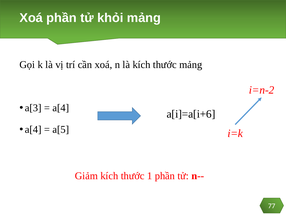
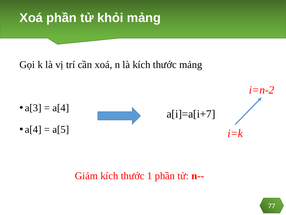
a[i]=a[i+6: a[i]=a[i+6 -> a[i]=a[i+7
